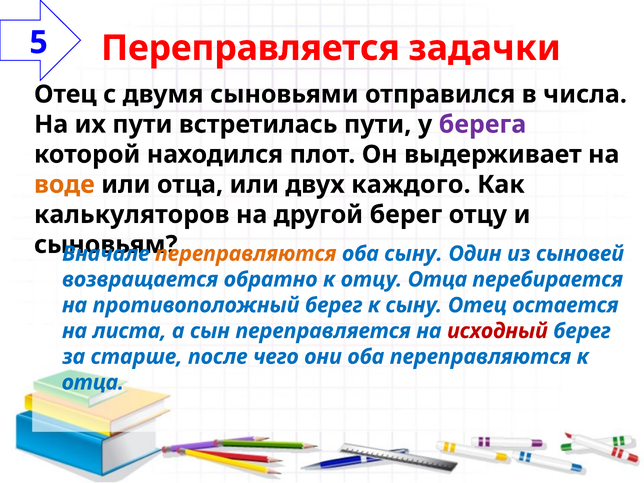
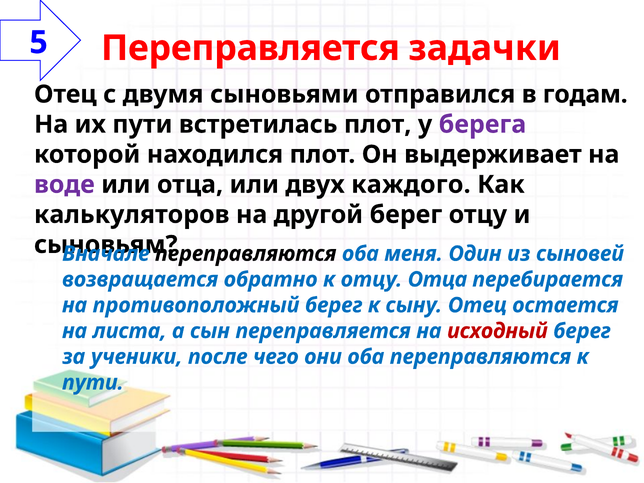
числа: числа -> годам
встретилась пути: пути -> плот
воде colour: orange -> purple
переправляются at (246, 254) colour: orange -> black
оба сыну: сыну -> меня
старше: старше -> ученики
отца at (93, 383): отца -> пути
